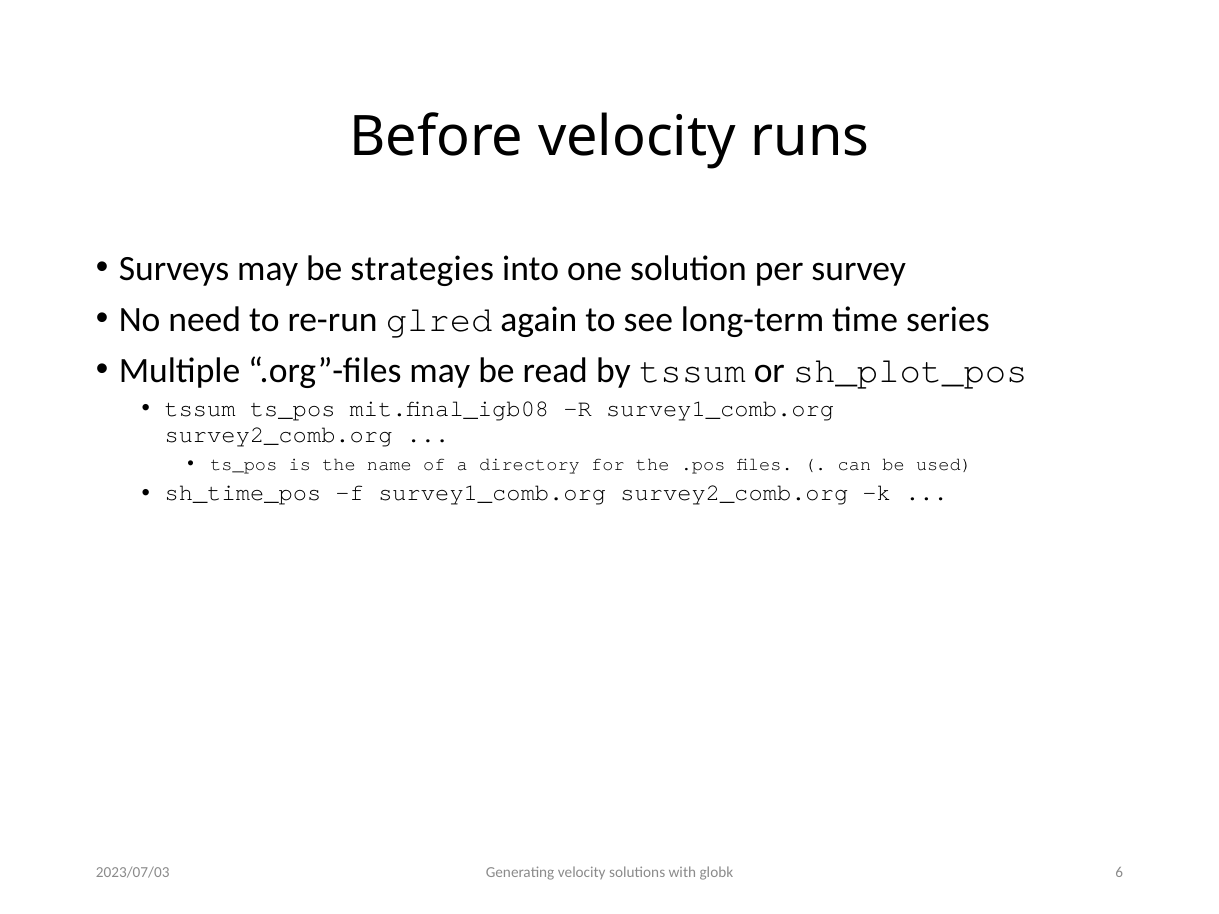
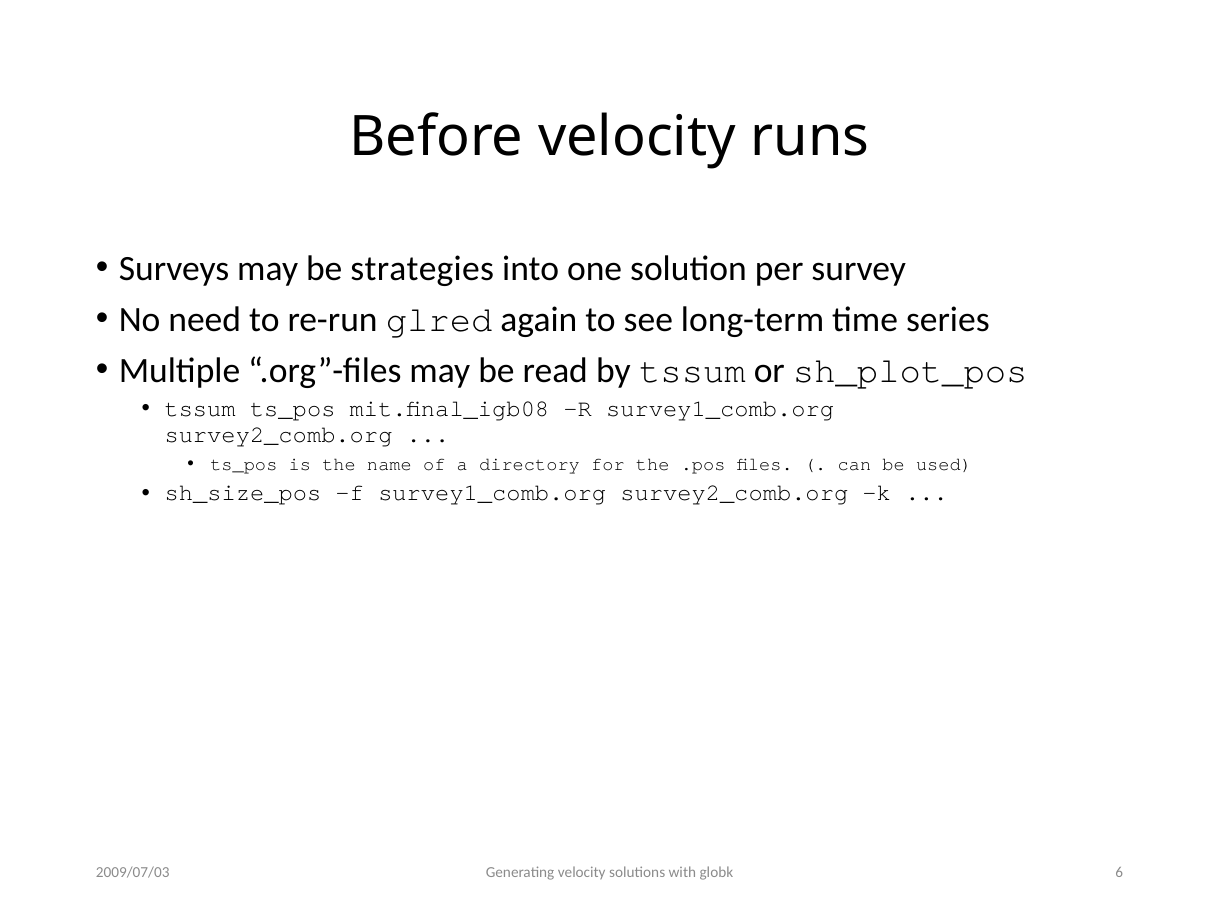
sh_time_pos: sh_time_pos -> sh_size_pos
2023/07/03: 2023/07/03 -> 2009/07/03
